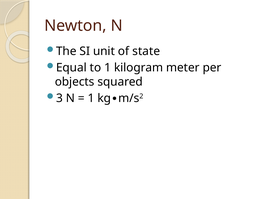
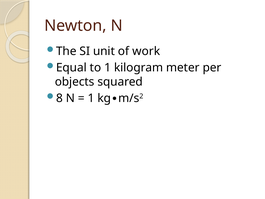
state: state -> work
3: 3 -> 8
